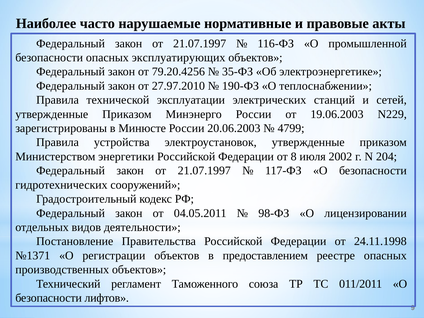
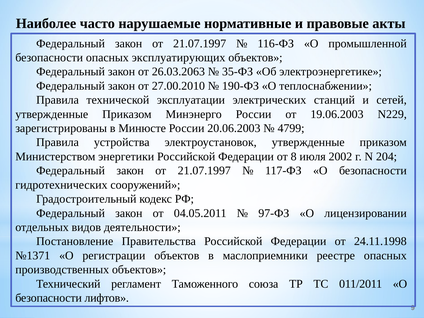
79.20.4256: 79.20.4256 -> 26.03.2063
27.97.2010: 27.97.2010 -> 27.00.2010
98-ФЗ: 98-ФЗ -> 97-ФЗ
предоставлением: предоставлением -> маслоприемники
